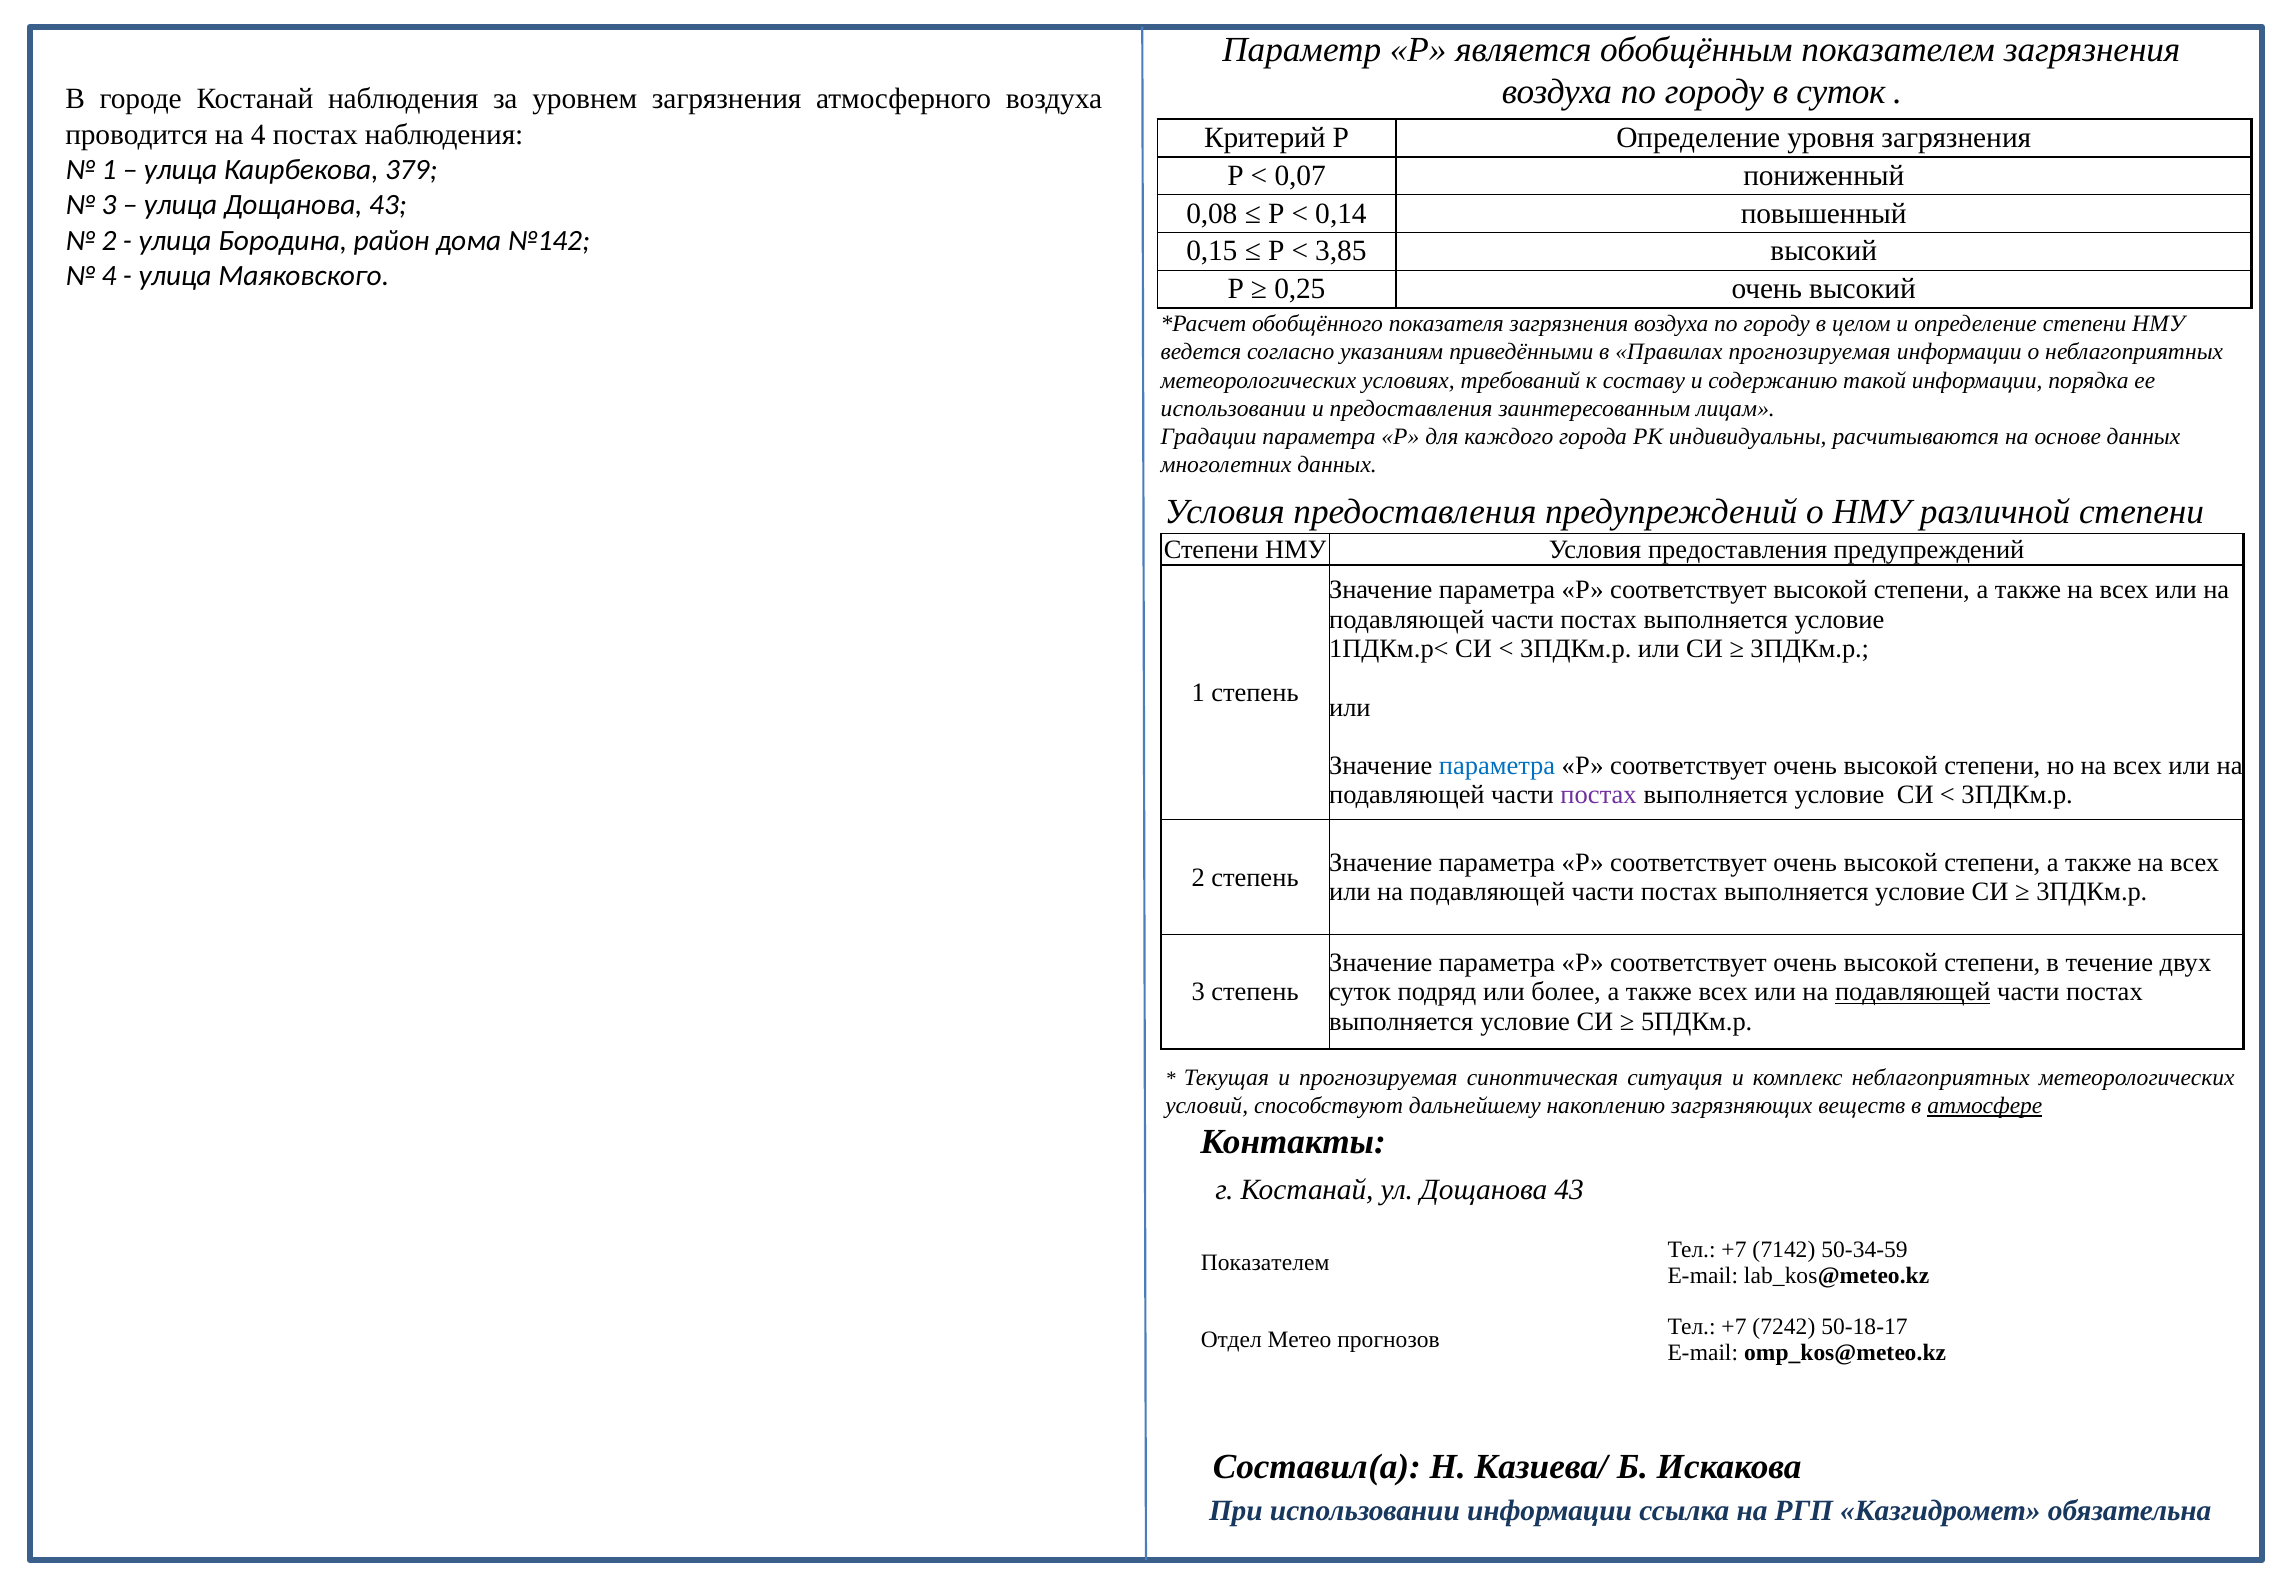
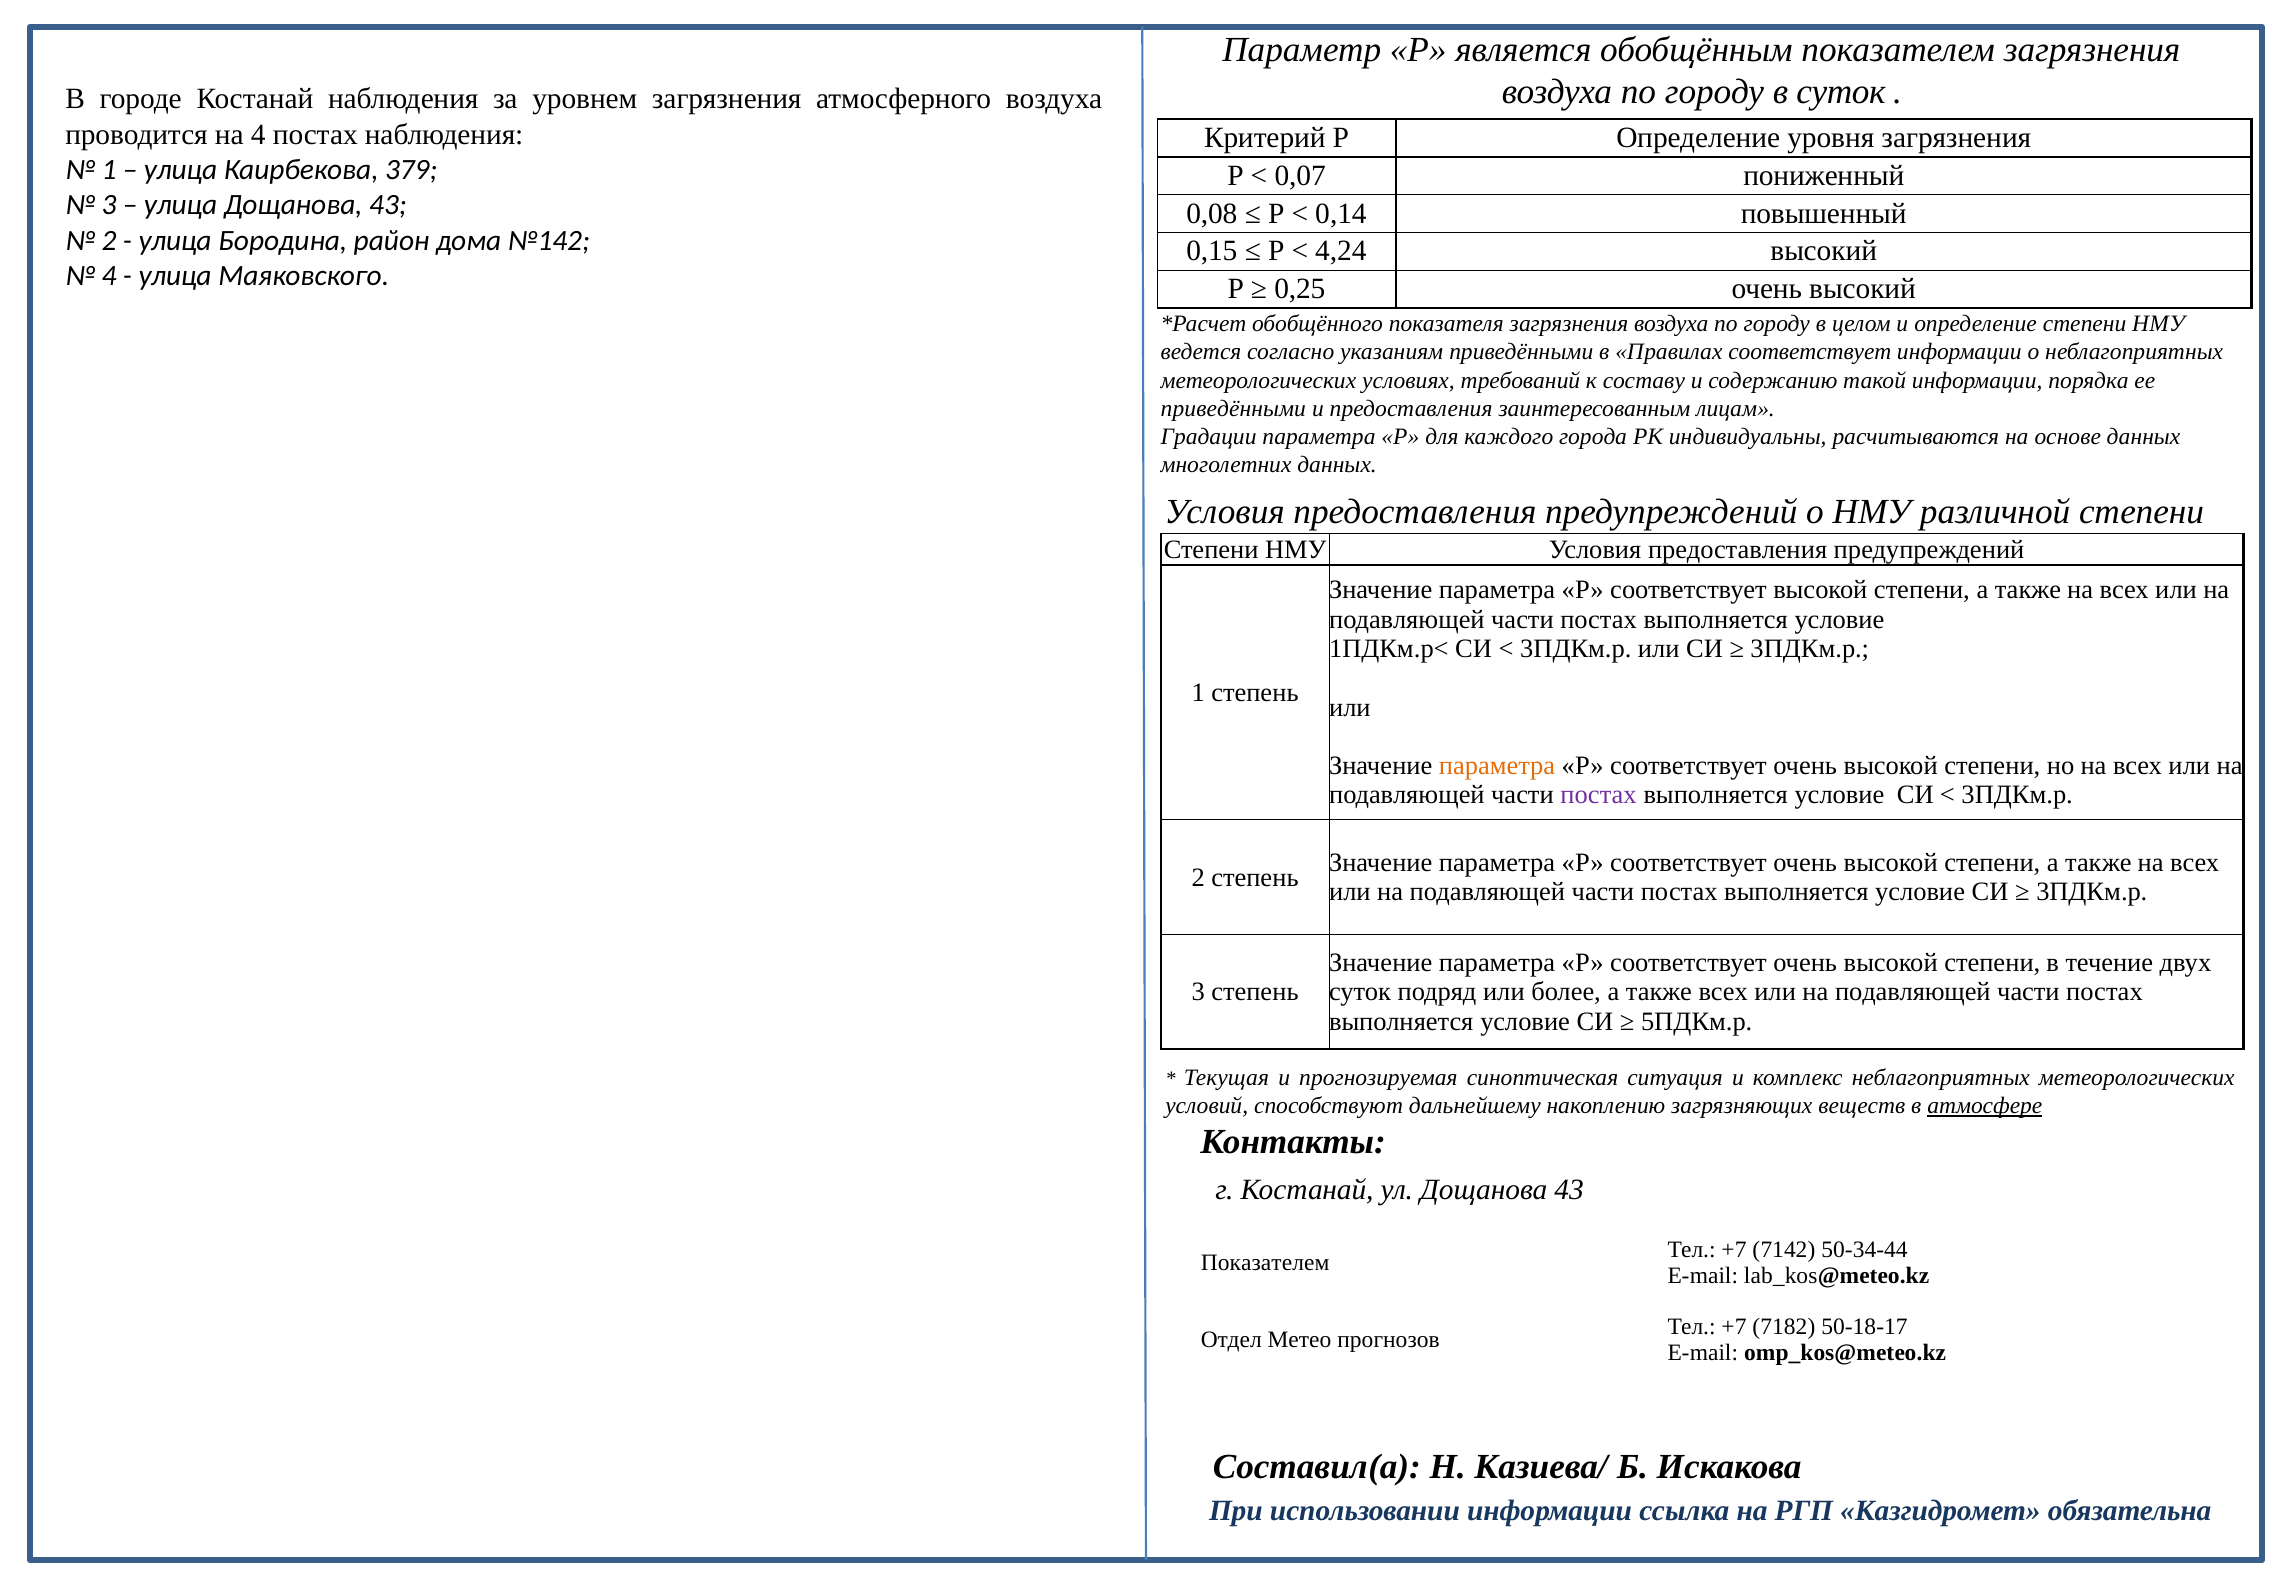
3,85: 3,85 -> 4,24
Правилах прогнозируемая: прогнозируемая -> соответствует
использовании at (1233, 408): использовании -> приведёнными
параметра at (1497, 766) colour: blue -> orange
подавляющей at (1913, 992) underline: present -> none
50-34-59: 50-34-59 -> 50-34-44
7242: 7242 -> 7182
